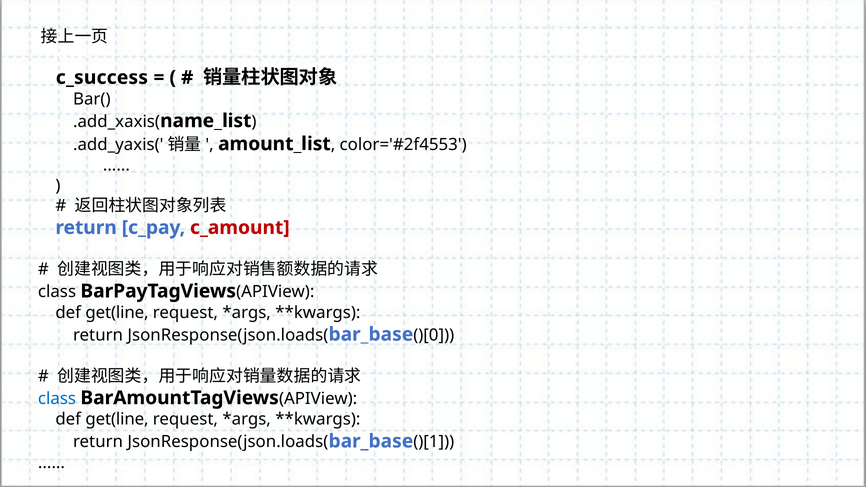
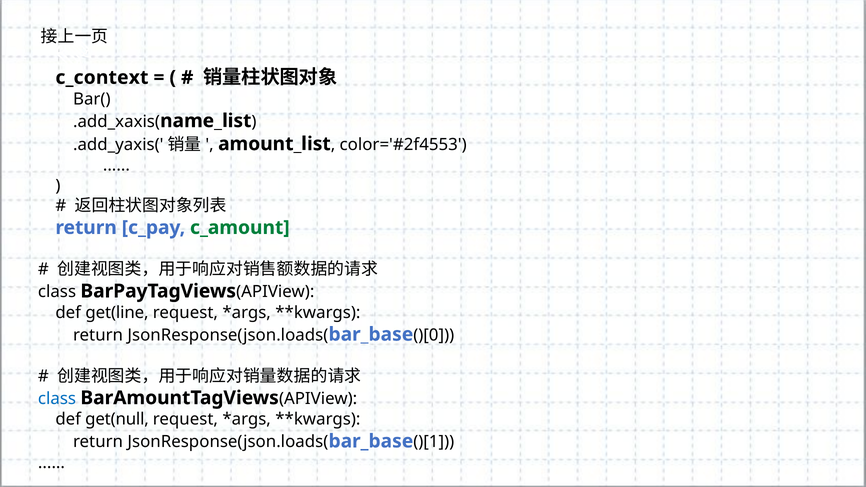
c_success: c_success -> c_context
c_amount colour: red -> green
get(line at (117, 419): get(line -> get(null
